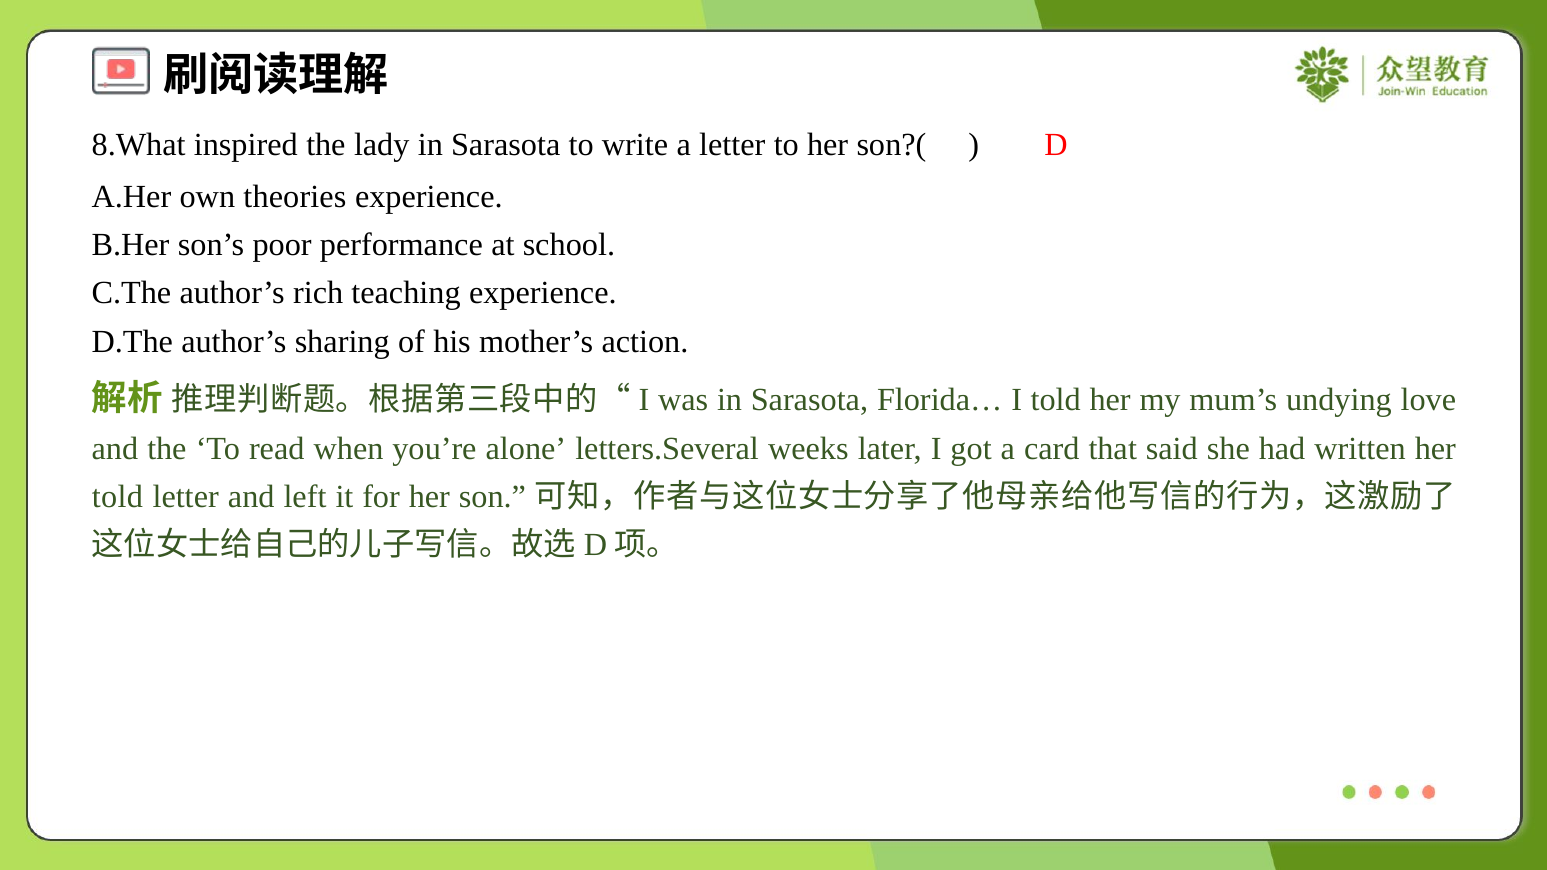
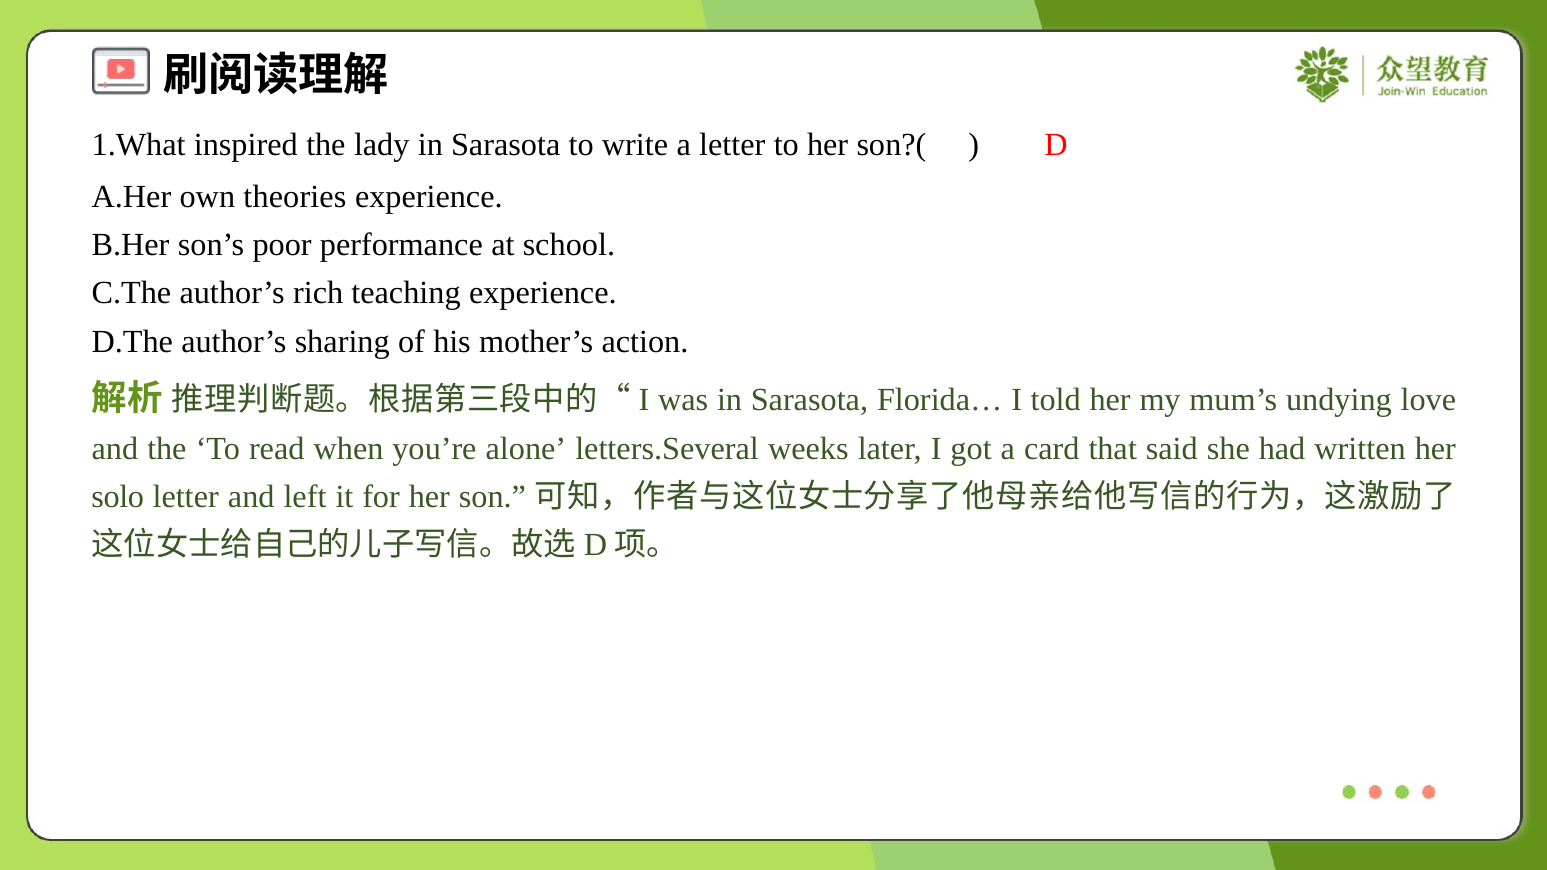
8.What: 8.What -> 1.What
told at (117, 497): told -> solo
